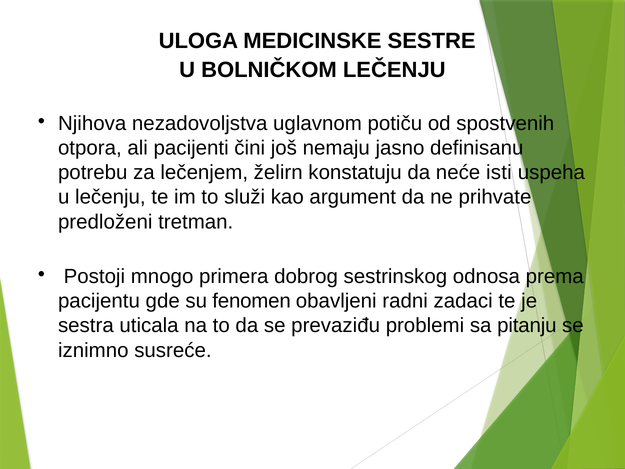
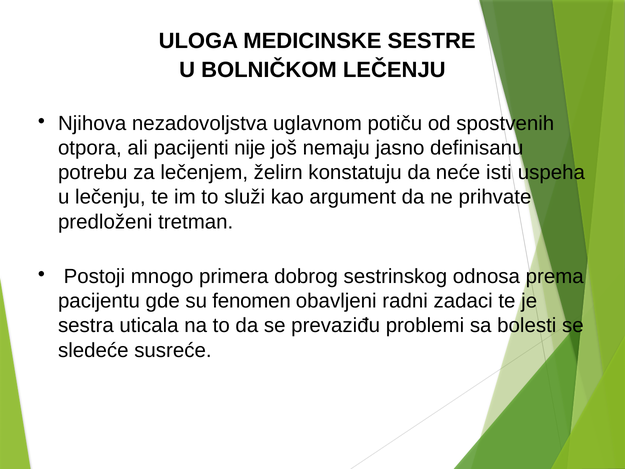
čini: čini -> nije
pitanju: pitanju -> bolesti
iznimno: iznimno -> sledeće
